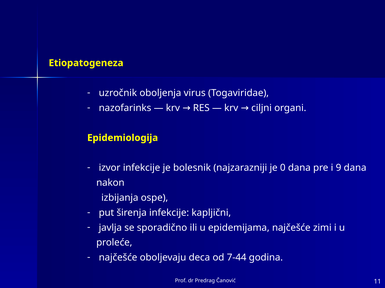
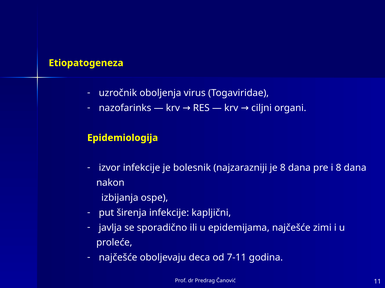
je 0: 0 -> 8
i 9: 9 -> 8
7-44: 7-44 -> 7-11
